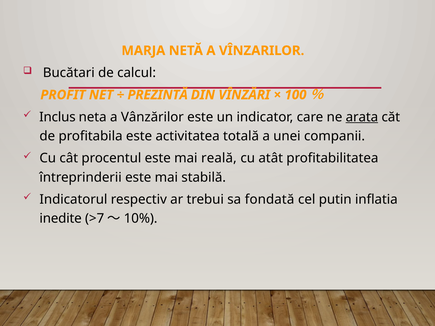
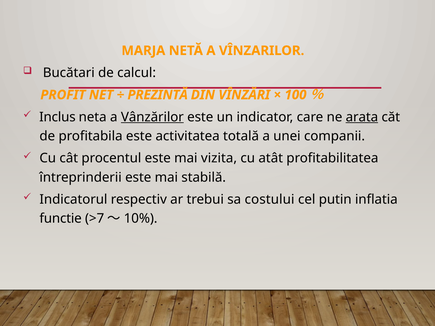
Vânzărilor underline: none -> present
reală: reală -> vizita
fondată: fondată -> costului
inedite: inedite -> functie
